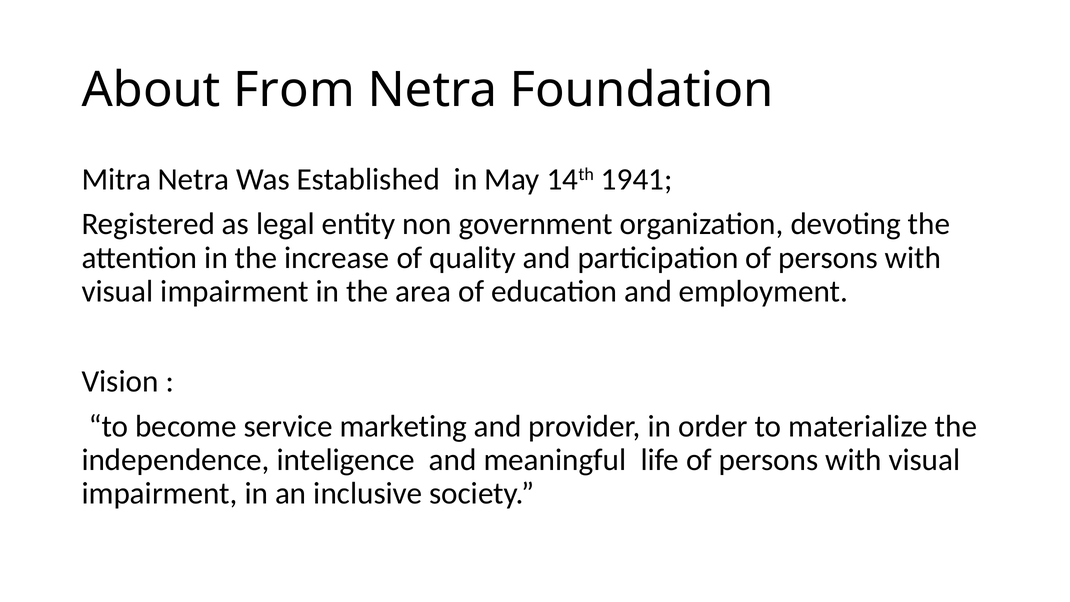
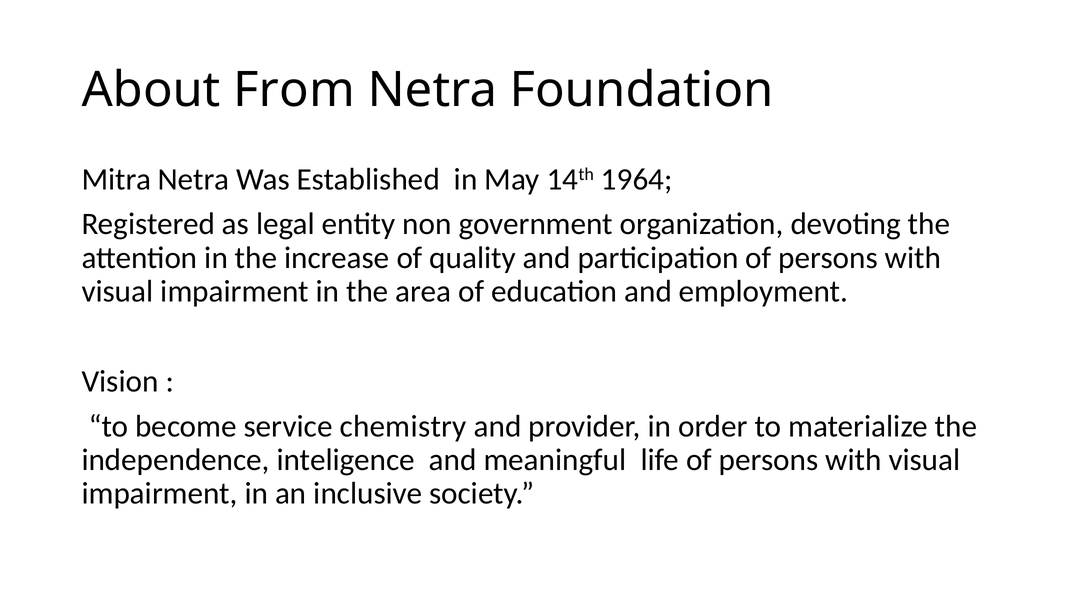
1941: 1941 -> 1964
marketing: marketing -> chemistry
